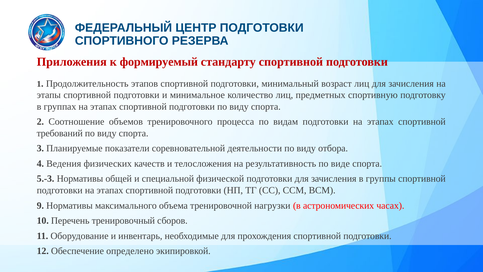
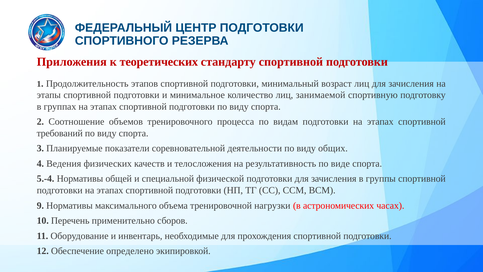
формируемый: формируемый -> теоретических
предметных: предметных -> занимаемой
отбора: отбора -> общих
5.-3: 5.-3 -> 5.-4
тренировочный: тренировочный -> применительно
